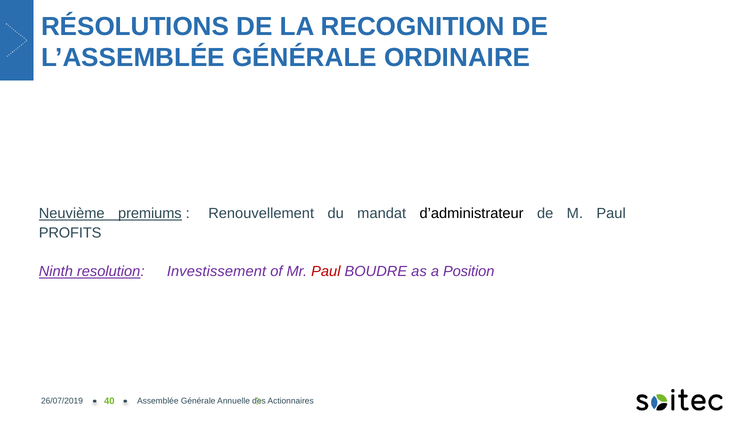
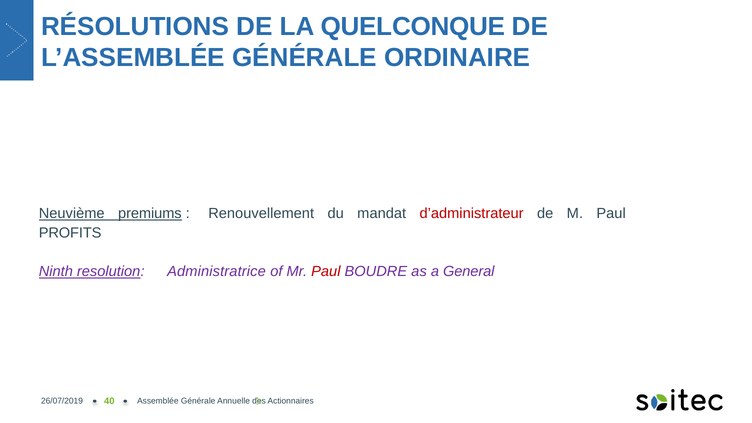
RECOGNITION: RECOGNITION -> QUELCONQUE
d’administrateur colour: black -> red
Investissement: Investissement -> Administratrice
Position: Position -> General
